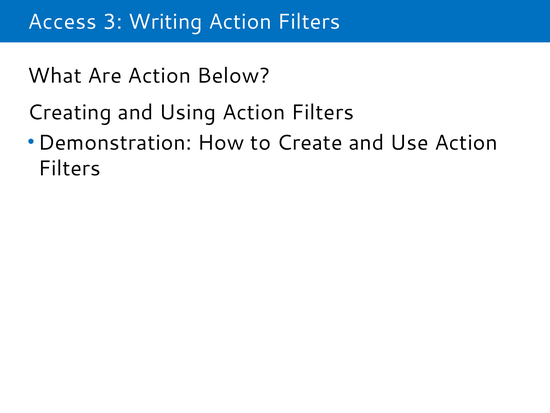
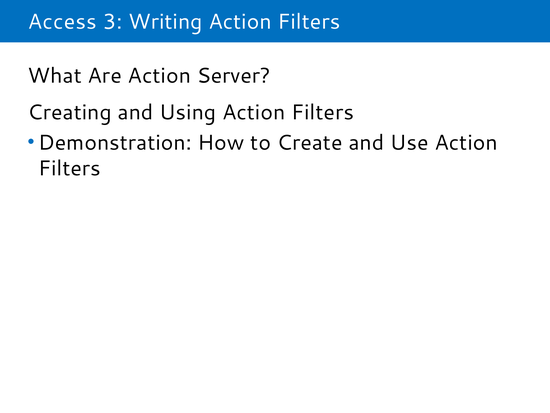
Below: Below -> Server
